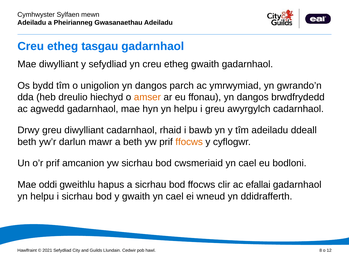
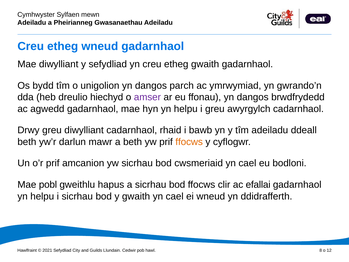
etheg tasgau: tasgau -> wneud
amser colour: orange -> purple
oddi: oddi -> pobl
